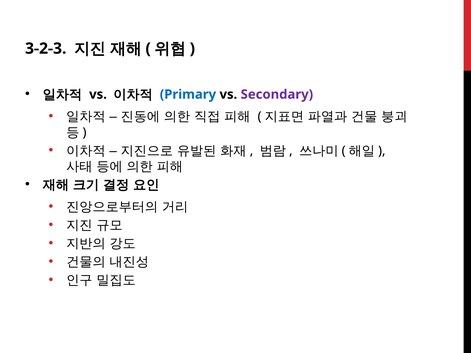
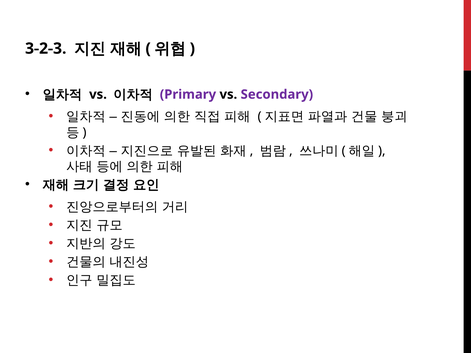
Primary colour: blue -> purple
